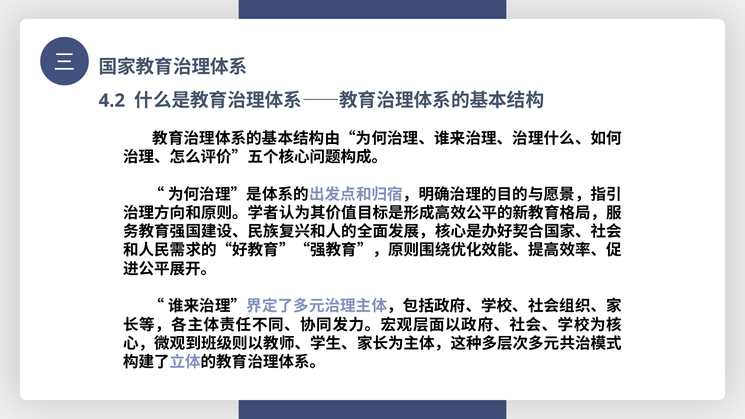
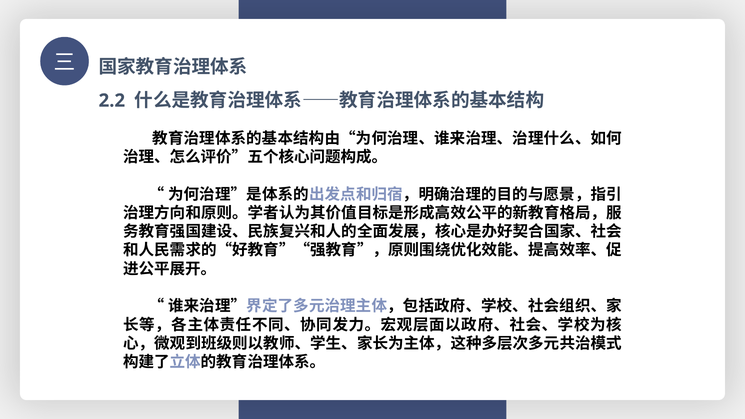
4.2: 4.2 -> 2.2
